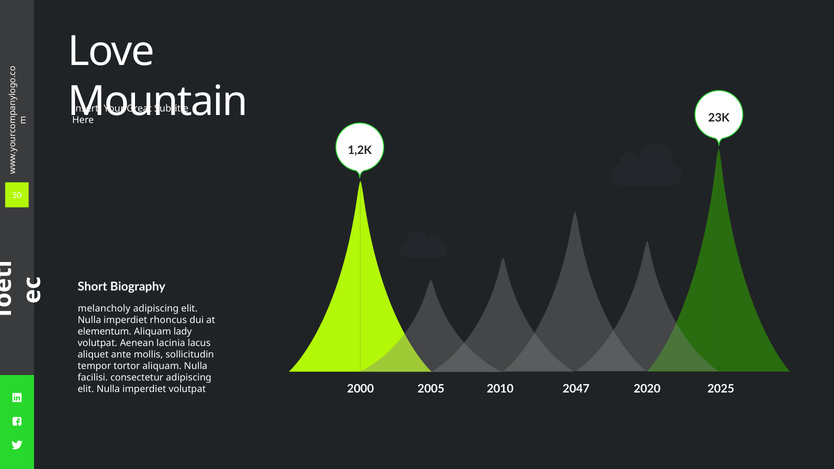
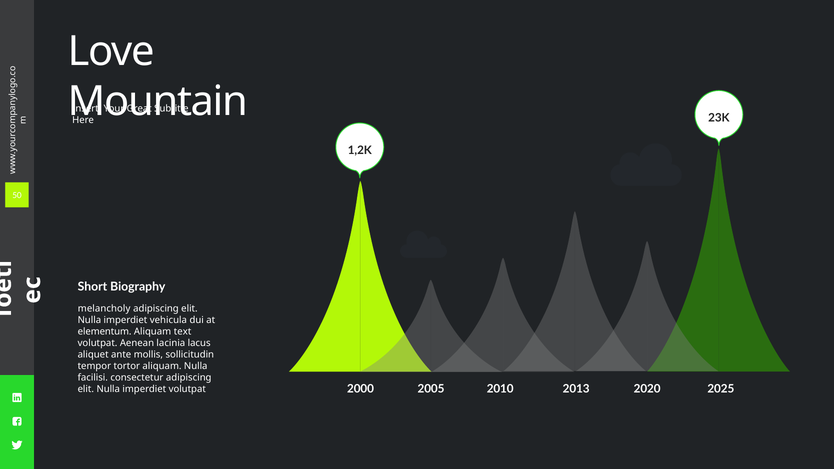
rhoncus: rhoncus -> vehicula
lady: lady -> text
2047: 2047 -> 2013
